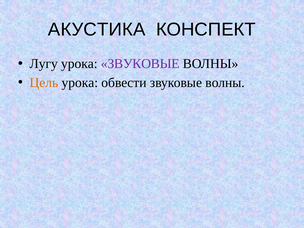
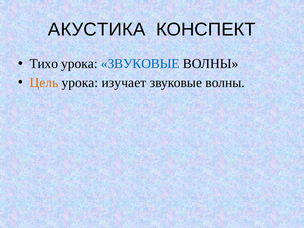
Лугу: Лугу -> Тихо
ЗВУКОВЫЕ at (140, 64) colour: purple -> blue
обвести: обвести -> изучает
